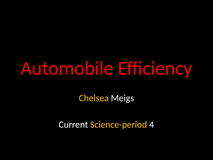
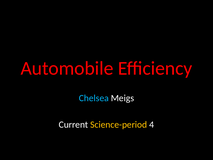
Chelsea colour: yellow -> light blue
